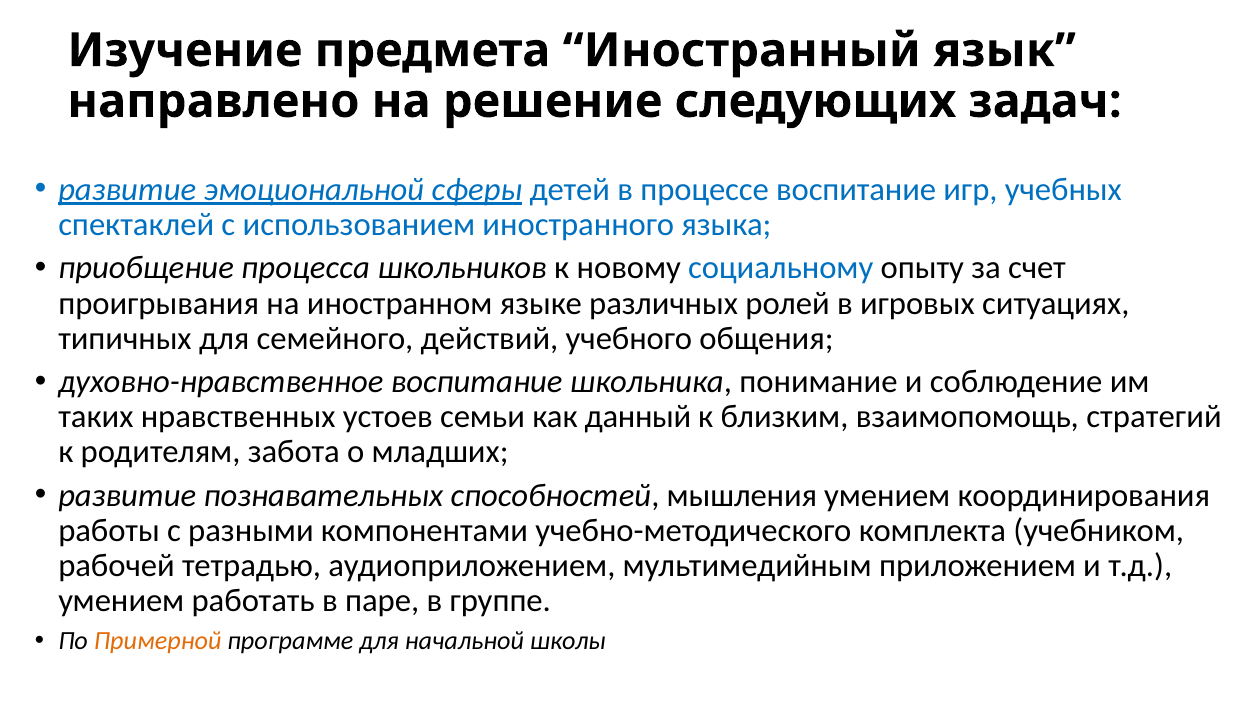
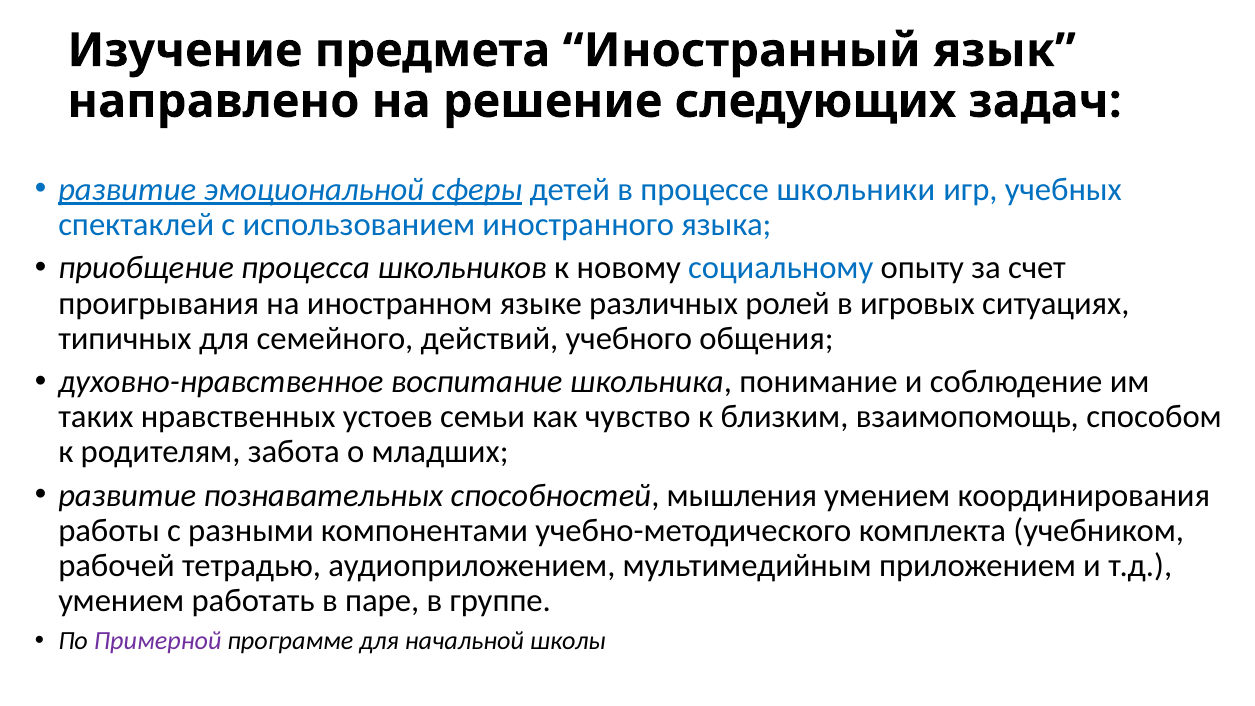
процессе воспитание: воспитание -> школьники
данный: данный -> чувство
стратегий: стратегий -> способом
Примерной colour: orange -> purple
